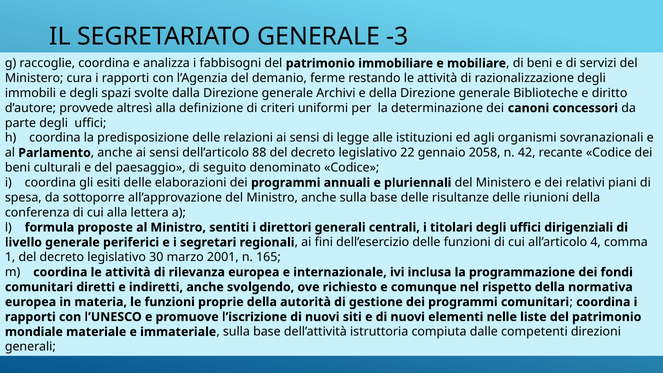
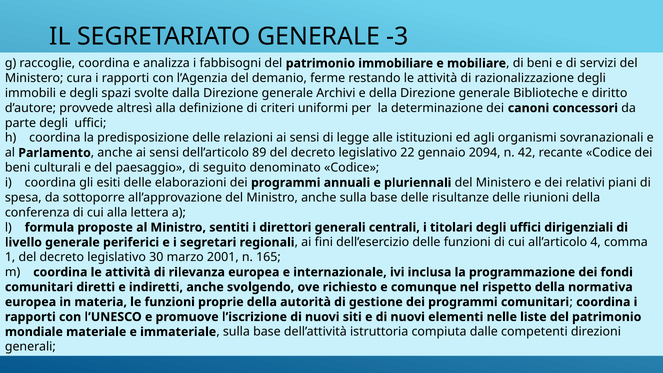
88: 88 -> 89
2058: 2058 -> 2094
